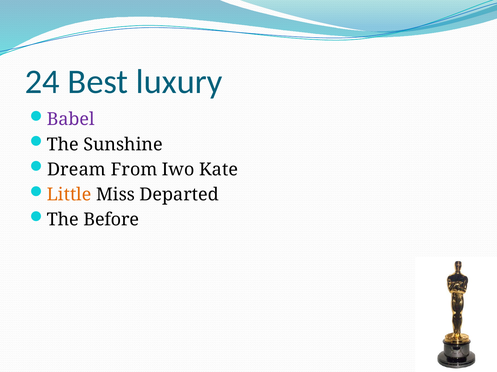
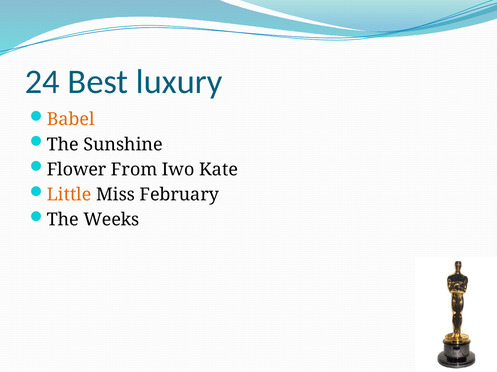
Babel colour: purple -> orange
Dream: Dream -> Flower
Departed: Departed -> February
Before: Before -> Weeks
